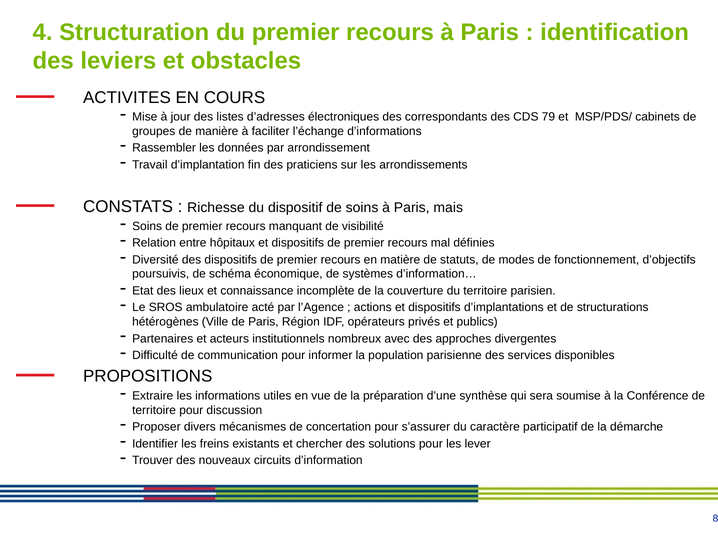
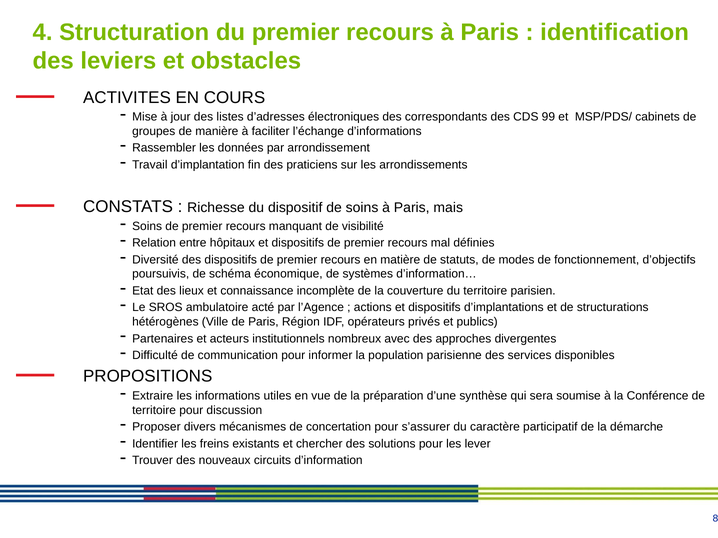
79: 79 -> 99
